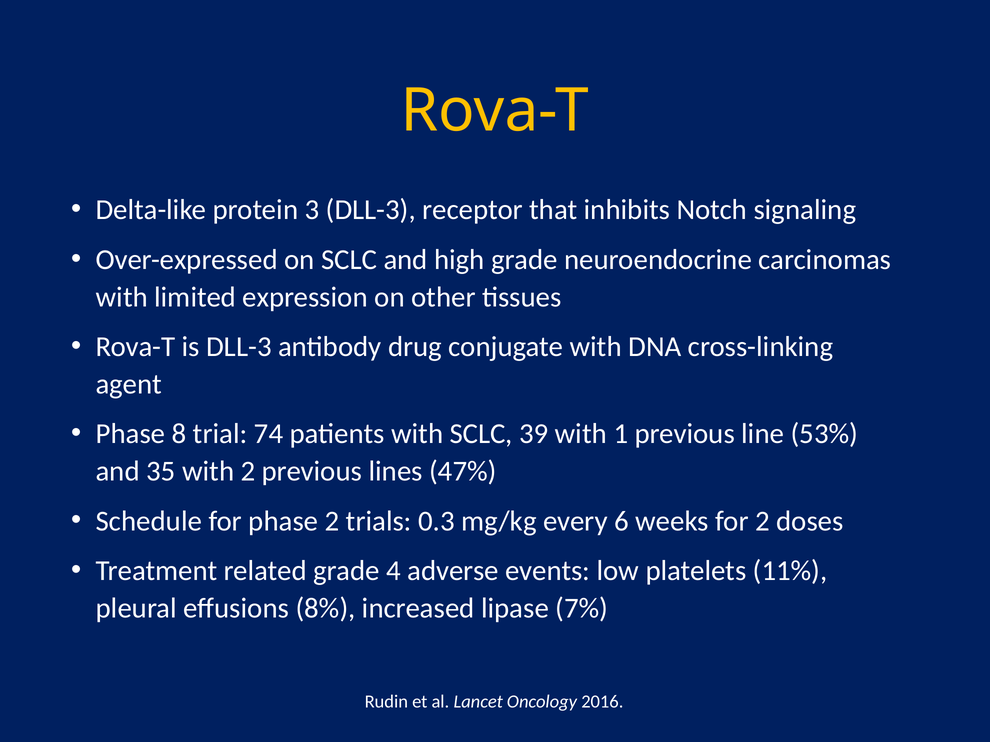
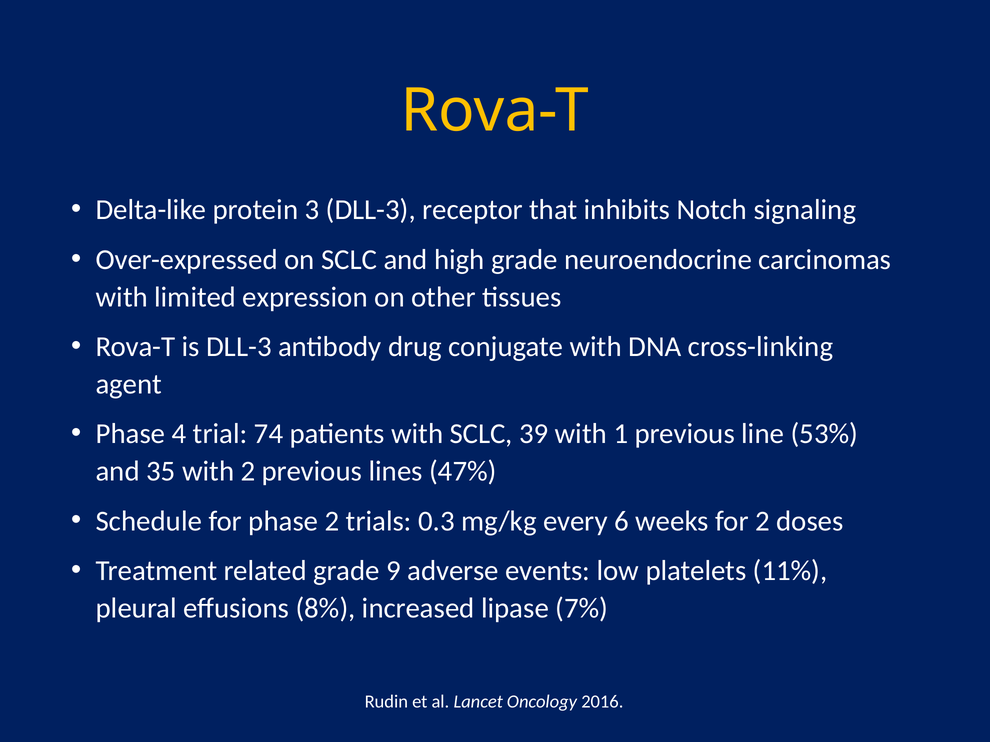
8: 8 -> 4
4: 4 -> 9
